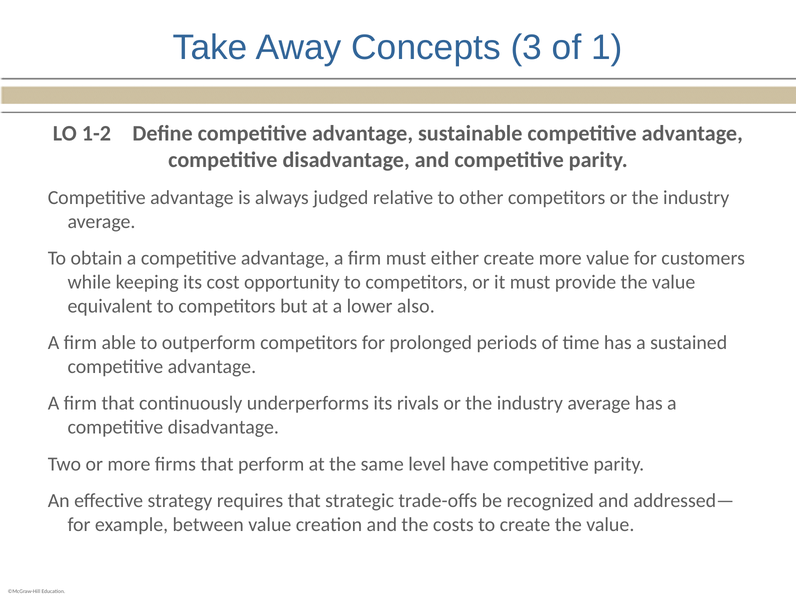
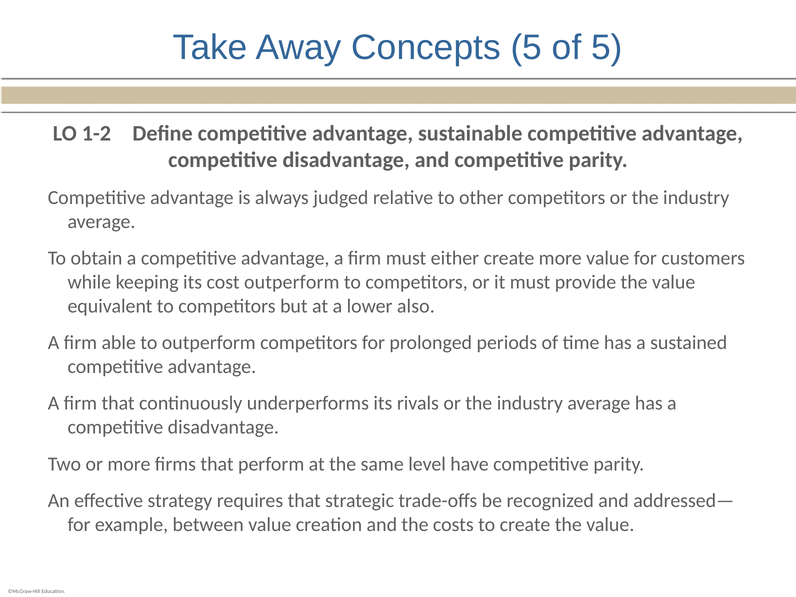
Concepts 3: 3 -> 5
of 1: 1 -> 5
cost opportunity: opportunity -> outperform
